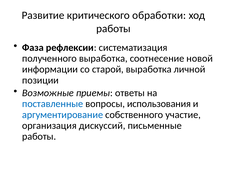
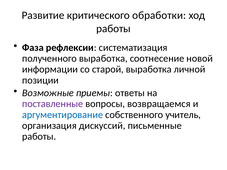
поставленные colour: blue -> purple
использования: использования -> возвращаемся
участие: участие -> учитель
